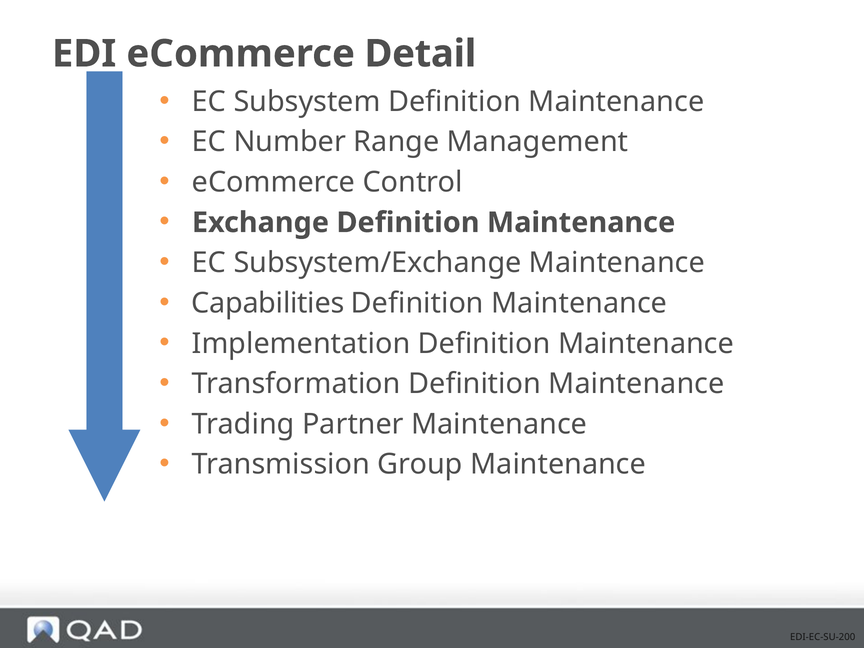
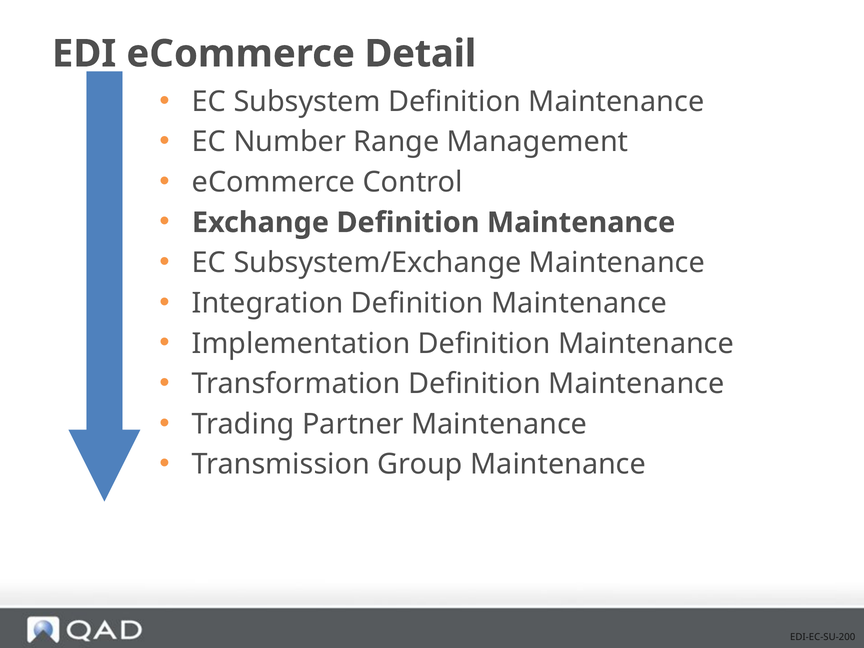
Capabilities: Capabilities -> Integration
